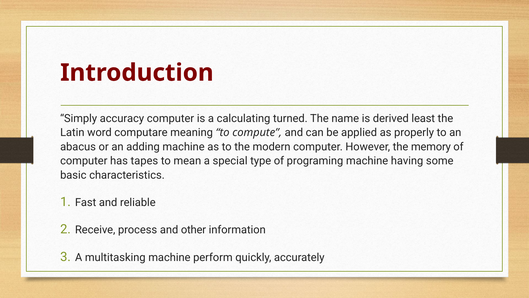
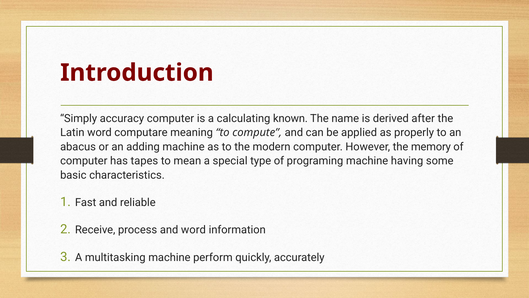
turned: turned -> known
least: least -> after
and other: other -> word
